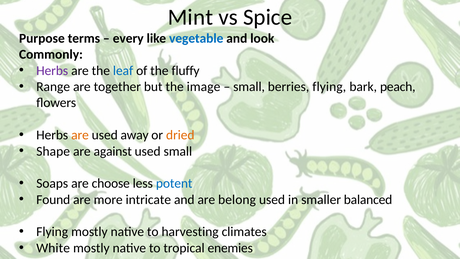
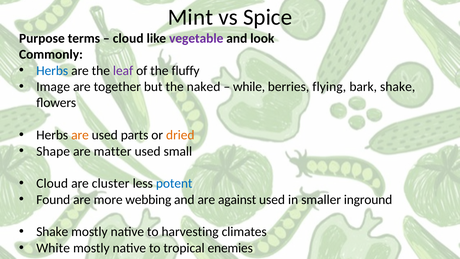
every at (128, 38): every -> cloud
vegetable colour: blue -> purple
Herbs at (52, 71) colour: purple -> blue
leaf colour: blue -> purple
Range: Range -> Image
image: image -> naked
small at (249, 87): small -> while
bark peach: peach -> shake
away: away -> parts
against: against -> matter
Soaps at (52, 183): Soaps -> Cloud
choose: choose -> cluster
intricate: intricate -> webbing
belong: belong -> against
balanced: balanced -> inground
Flying at (52, 232): Flying -> Shake
